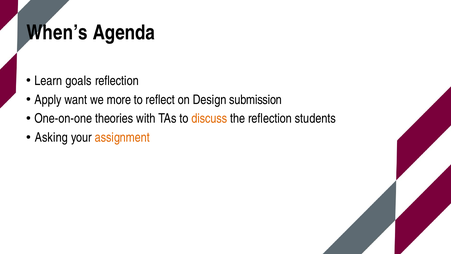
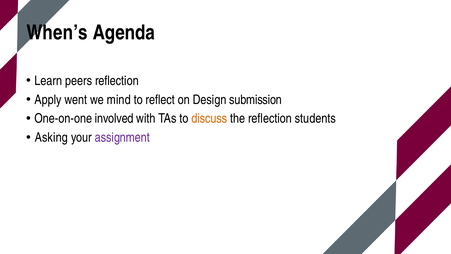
goals: goals -> peers
want: want -> went
more: more -> mind
theories: theories -> involved
assignment colour: orange -> purple
